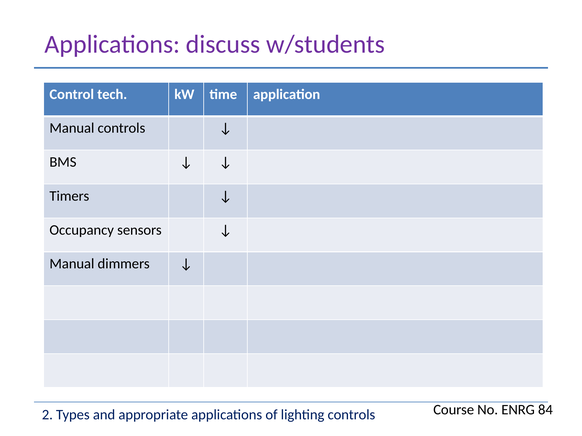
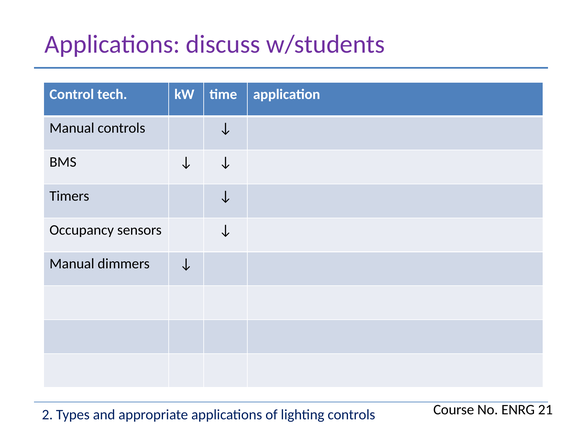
84: 84 -> 21
